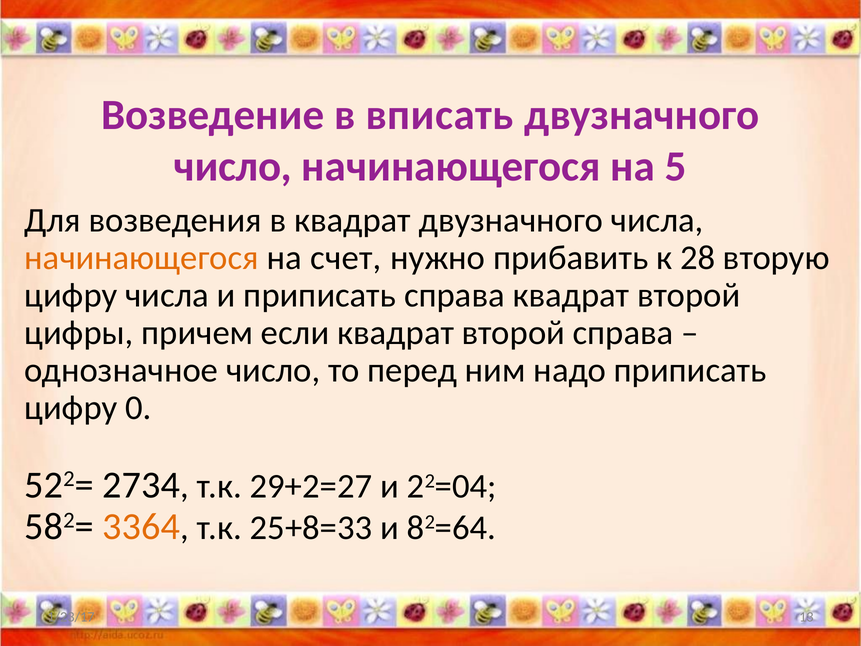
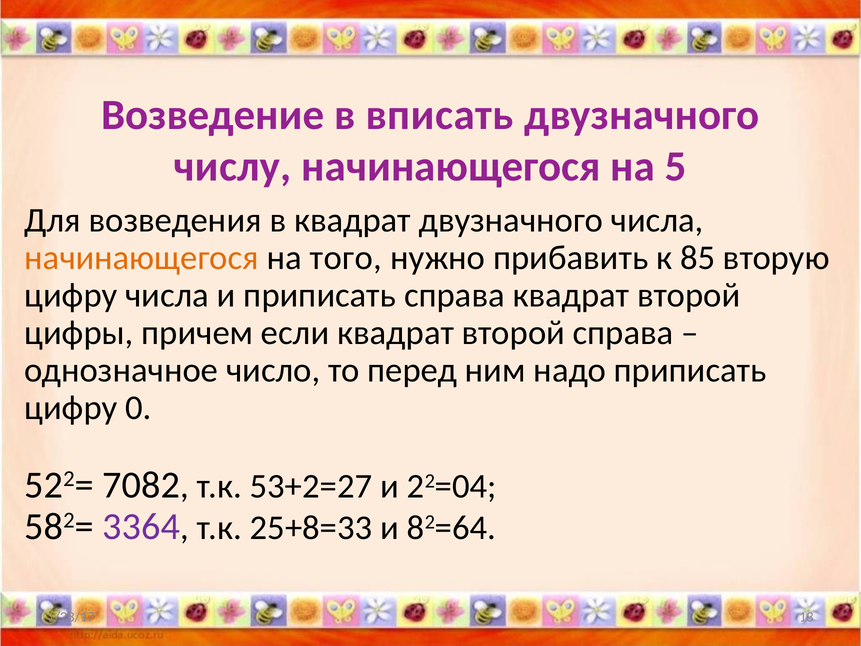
число at (233, 167): число -> числу
счет: счет -> того
28: 28 -> 85
2734: 2734 -> 7082
29+2=27: 29+2=27 -> 53+2=27
3364 colour: orange -> purple
